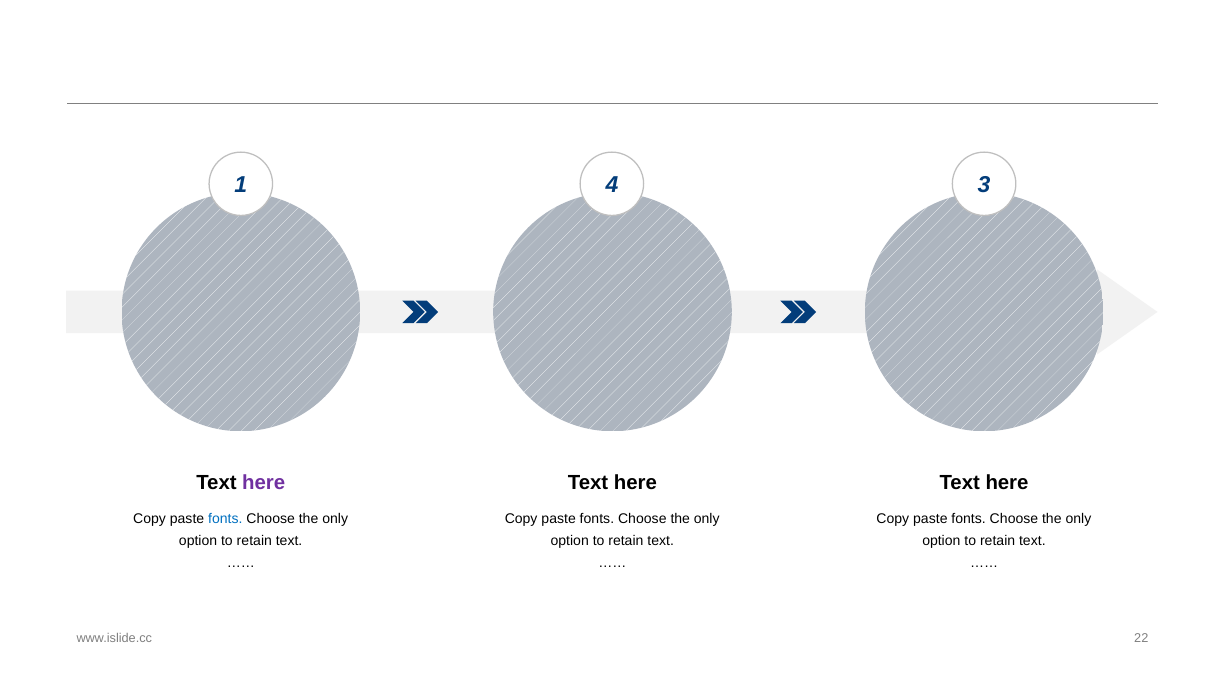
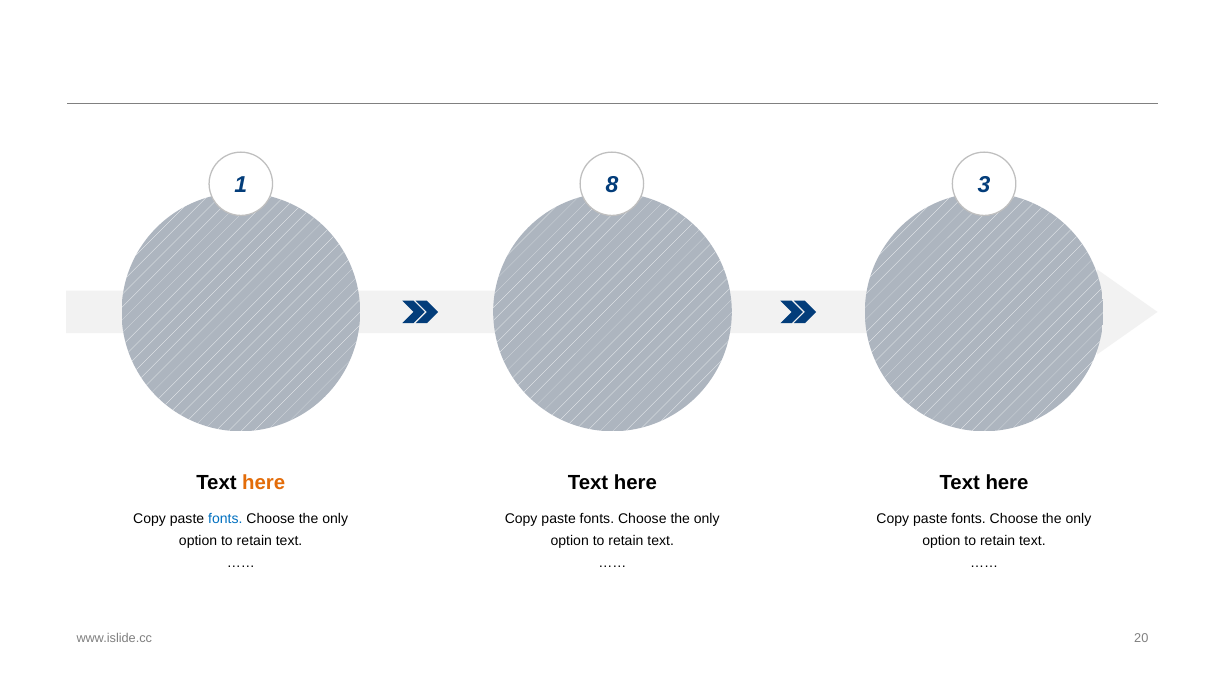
4: 4 -> 8
here at (264, 482) colour: purple -> orange
22: 22 -> 20
